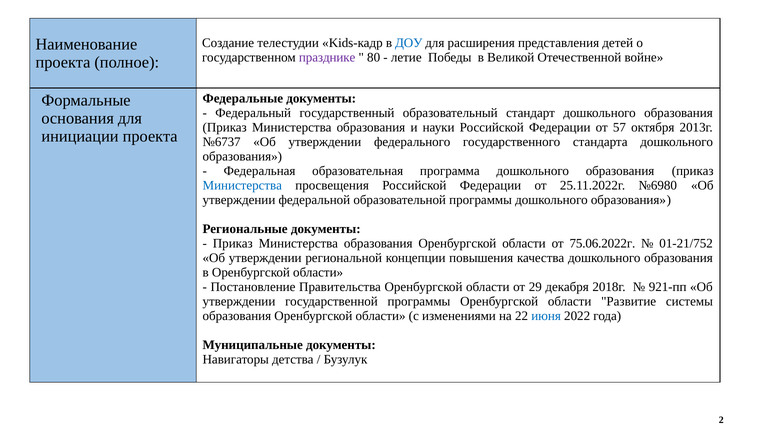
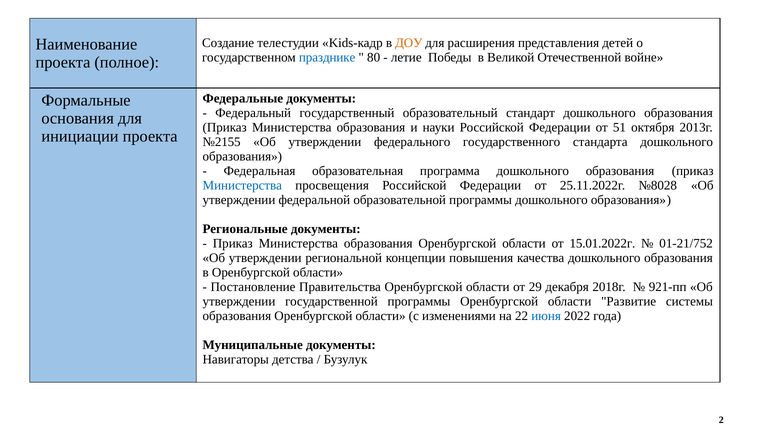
ДОУ colour: blue -> orange
празднике colour: purple -> blue
57: 57 -> 51
№6737: №6737 -> №2155
№6980: №6980 -> №8028
75.06.2022г: 75.06.2022г -> 15.01.2022г
